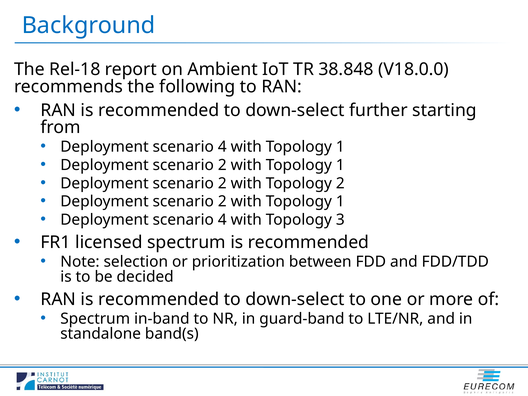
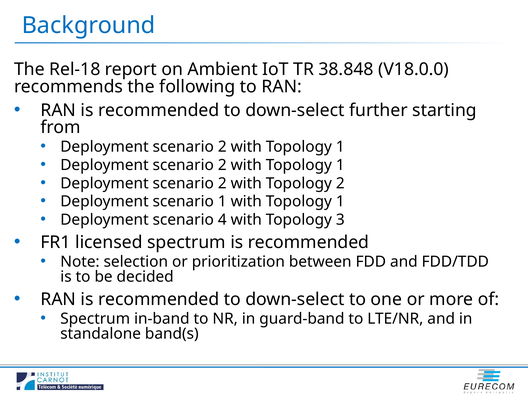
4 at (222, 147): 4 -> 2
2 at (222, 202): 2 -> 1
